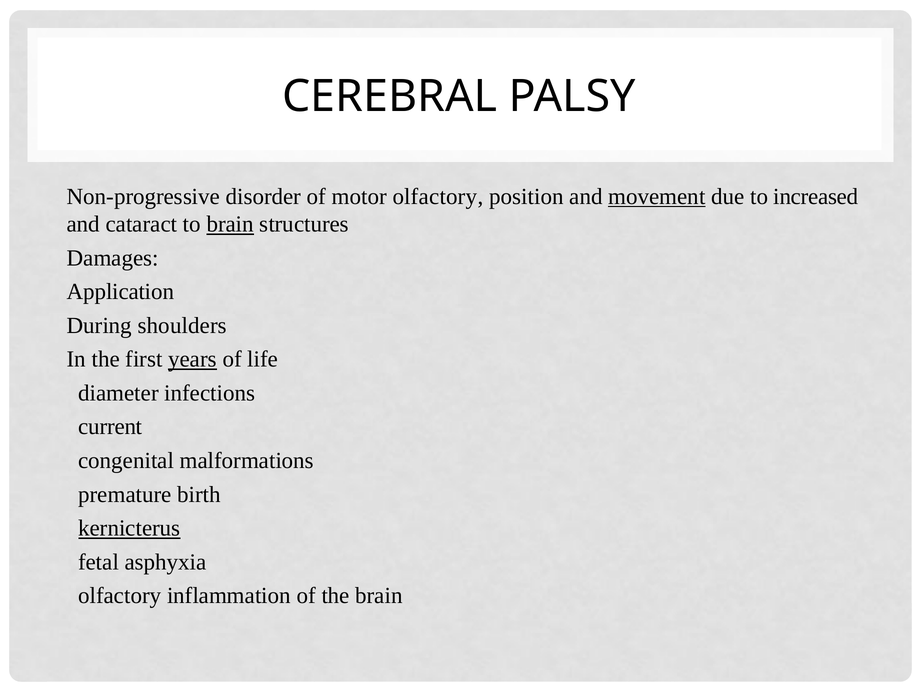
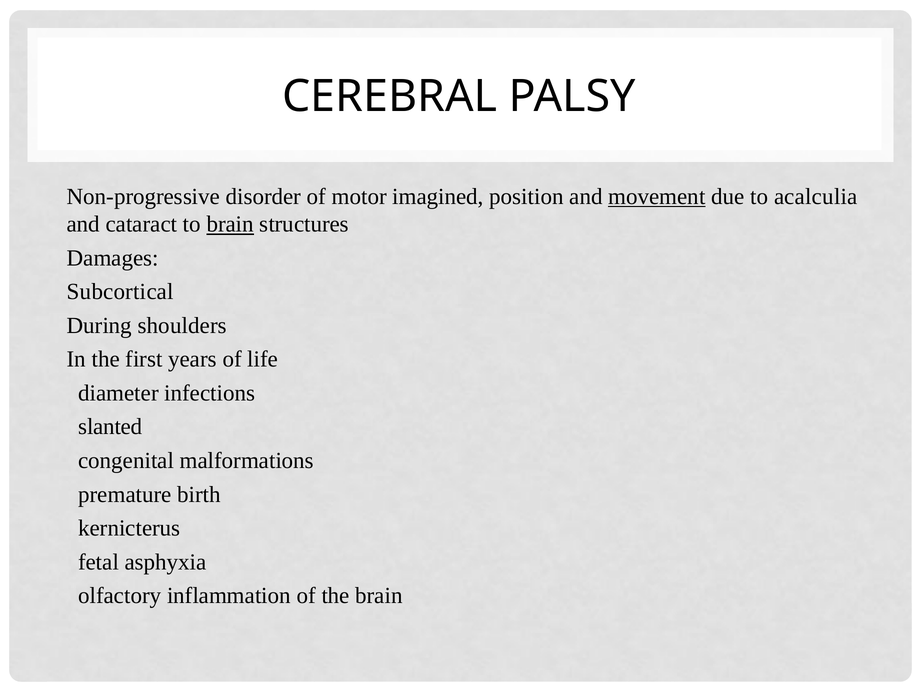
motor olfactory: olfactory -> imagined
increased: increased -> acalculia
Application: Application -> Subcortical
years underline: present -> none
current: current -> slanted
kernicterus underline: present -> none
